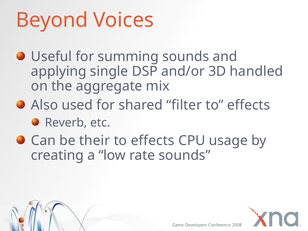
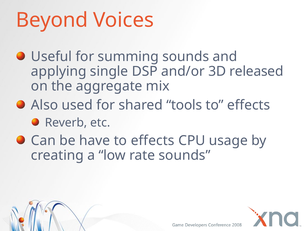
handled: handled -> released
filter: filter -> tools
their: their -> have
